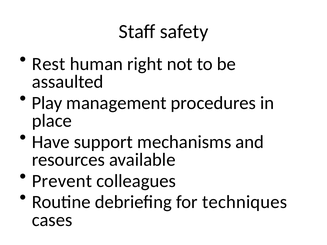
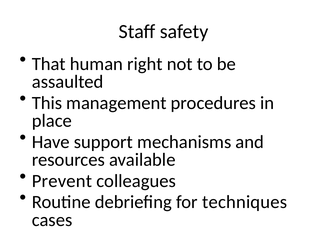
Rest: Rest -> That
Play: Play -> This
